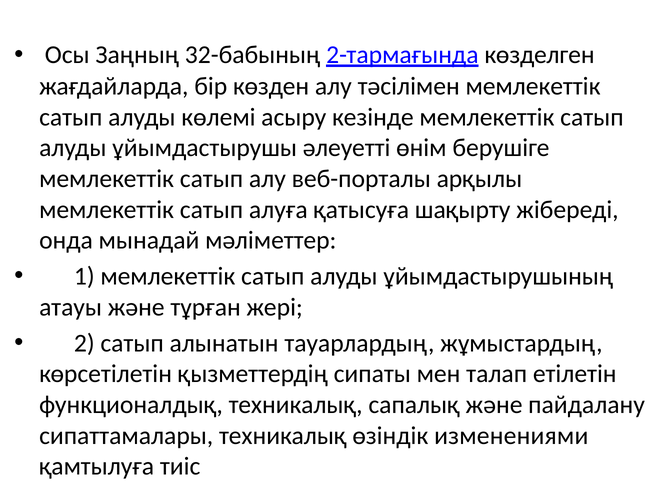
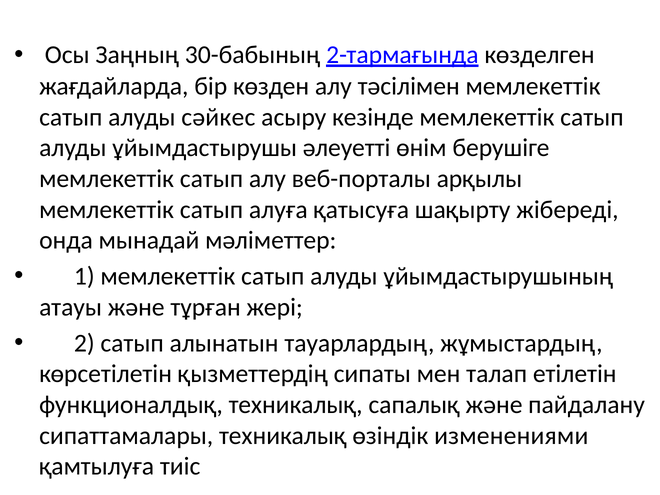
32-бабының: 32-бабының -> 30-бабының
көлемі: көлемі -> сәйкес
